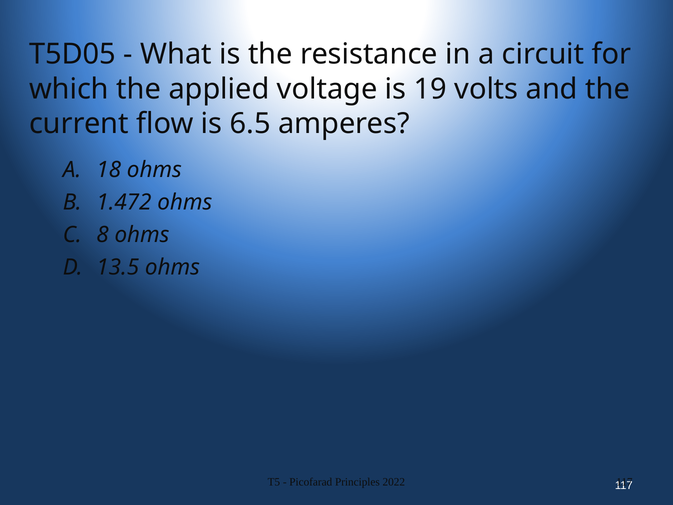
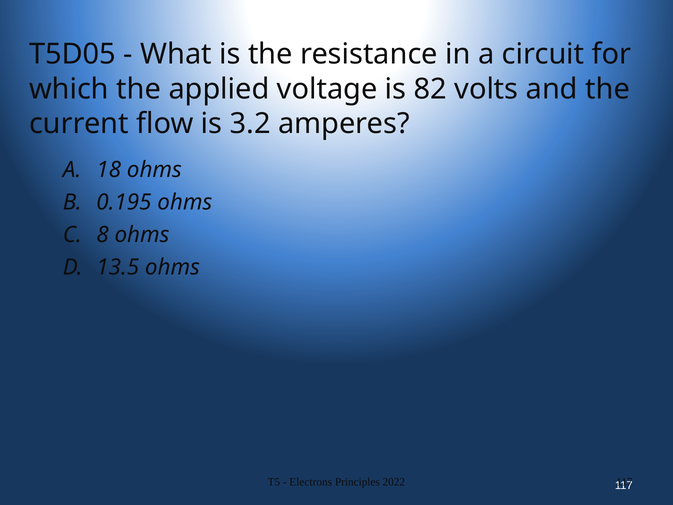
19: 19 -> 82
6.5: 6.5 -> 3.2
1.472: 1.472 -> 0.195
Picofarad: Picofarad -> Electrons
